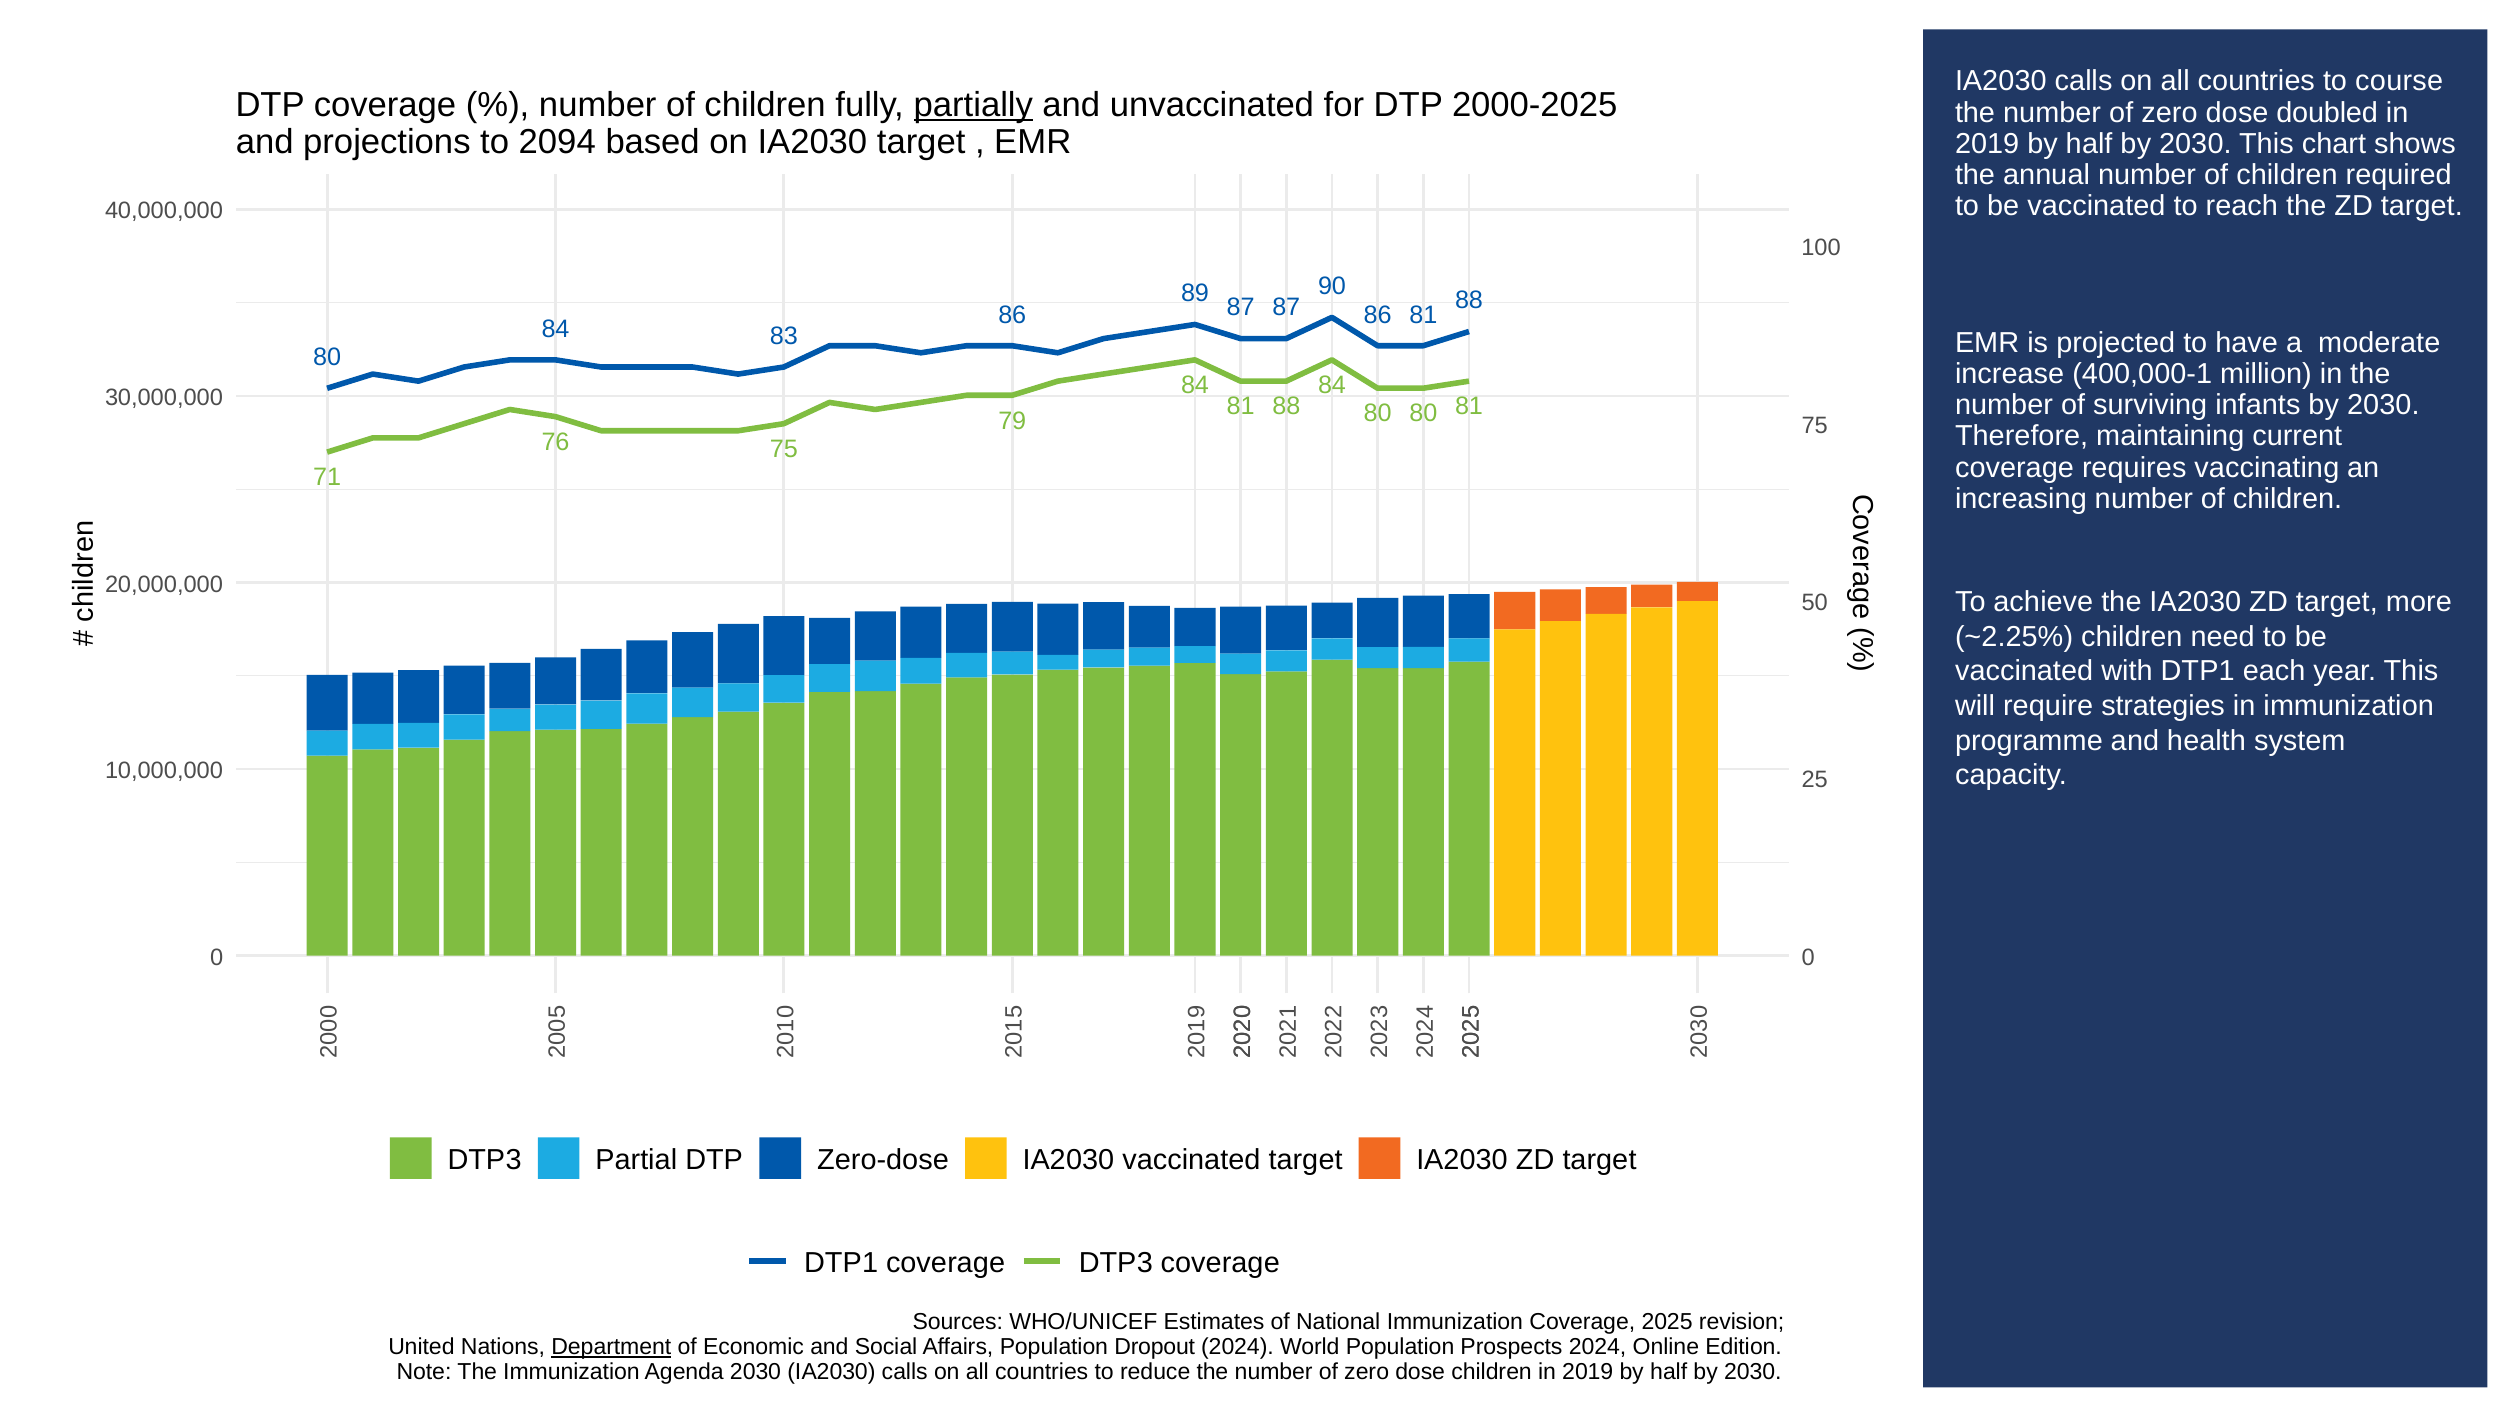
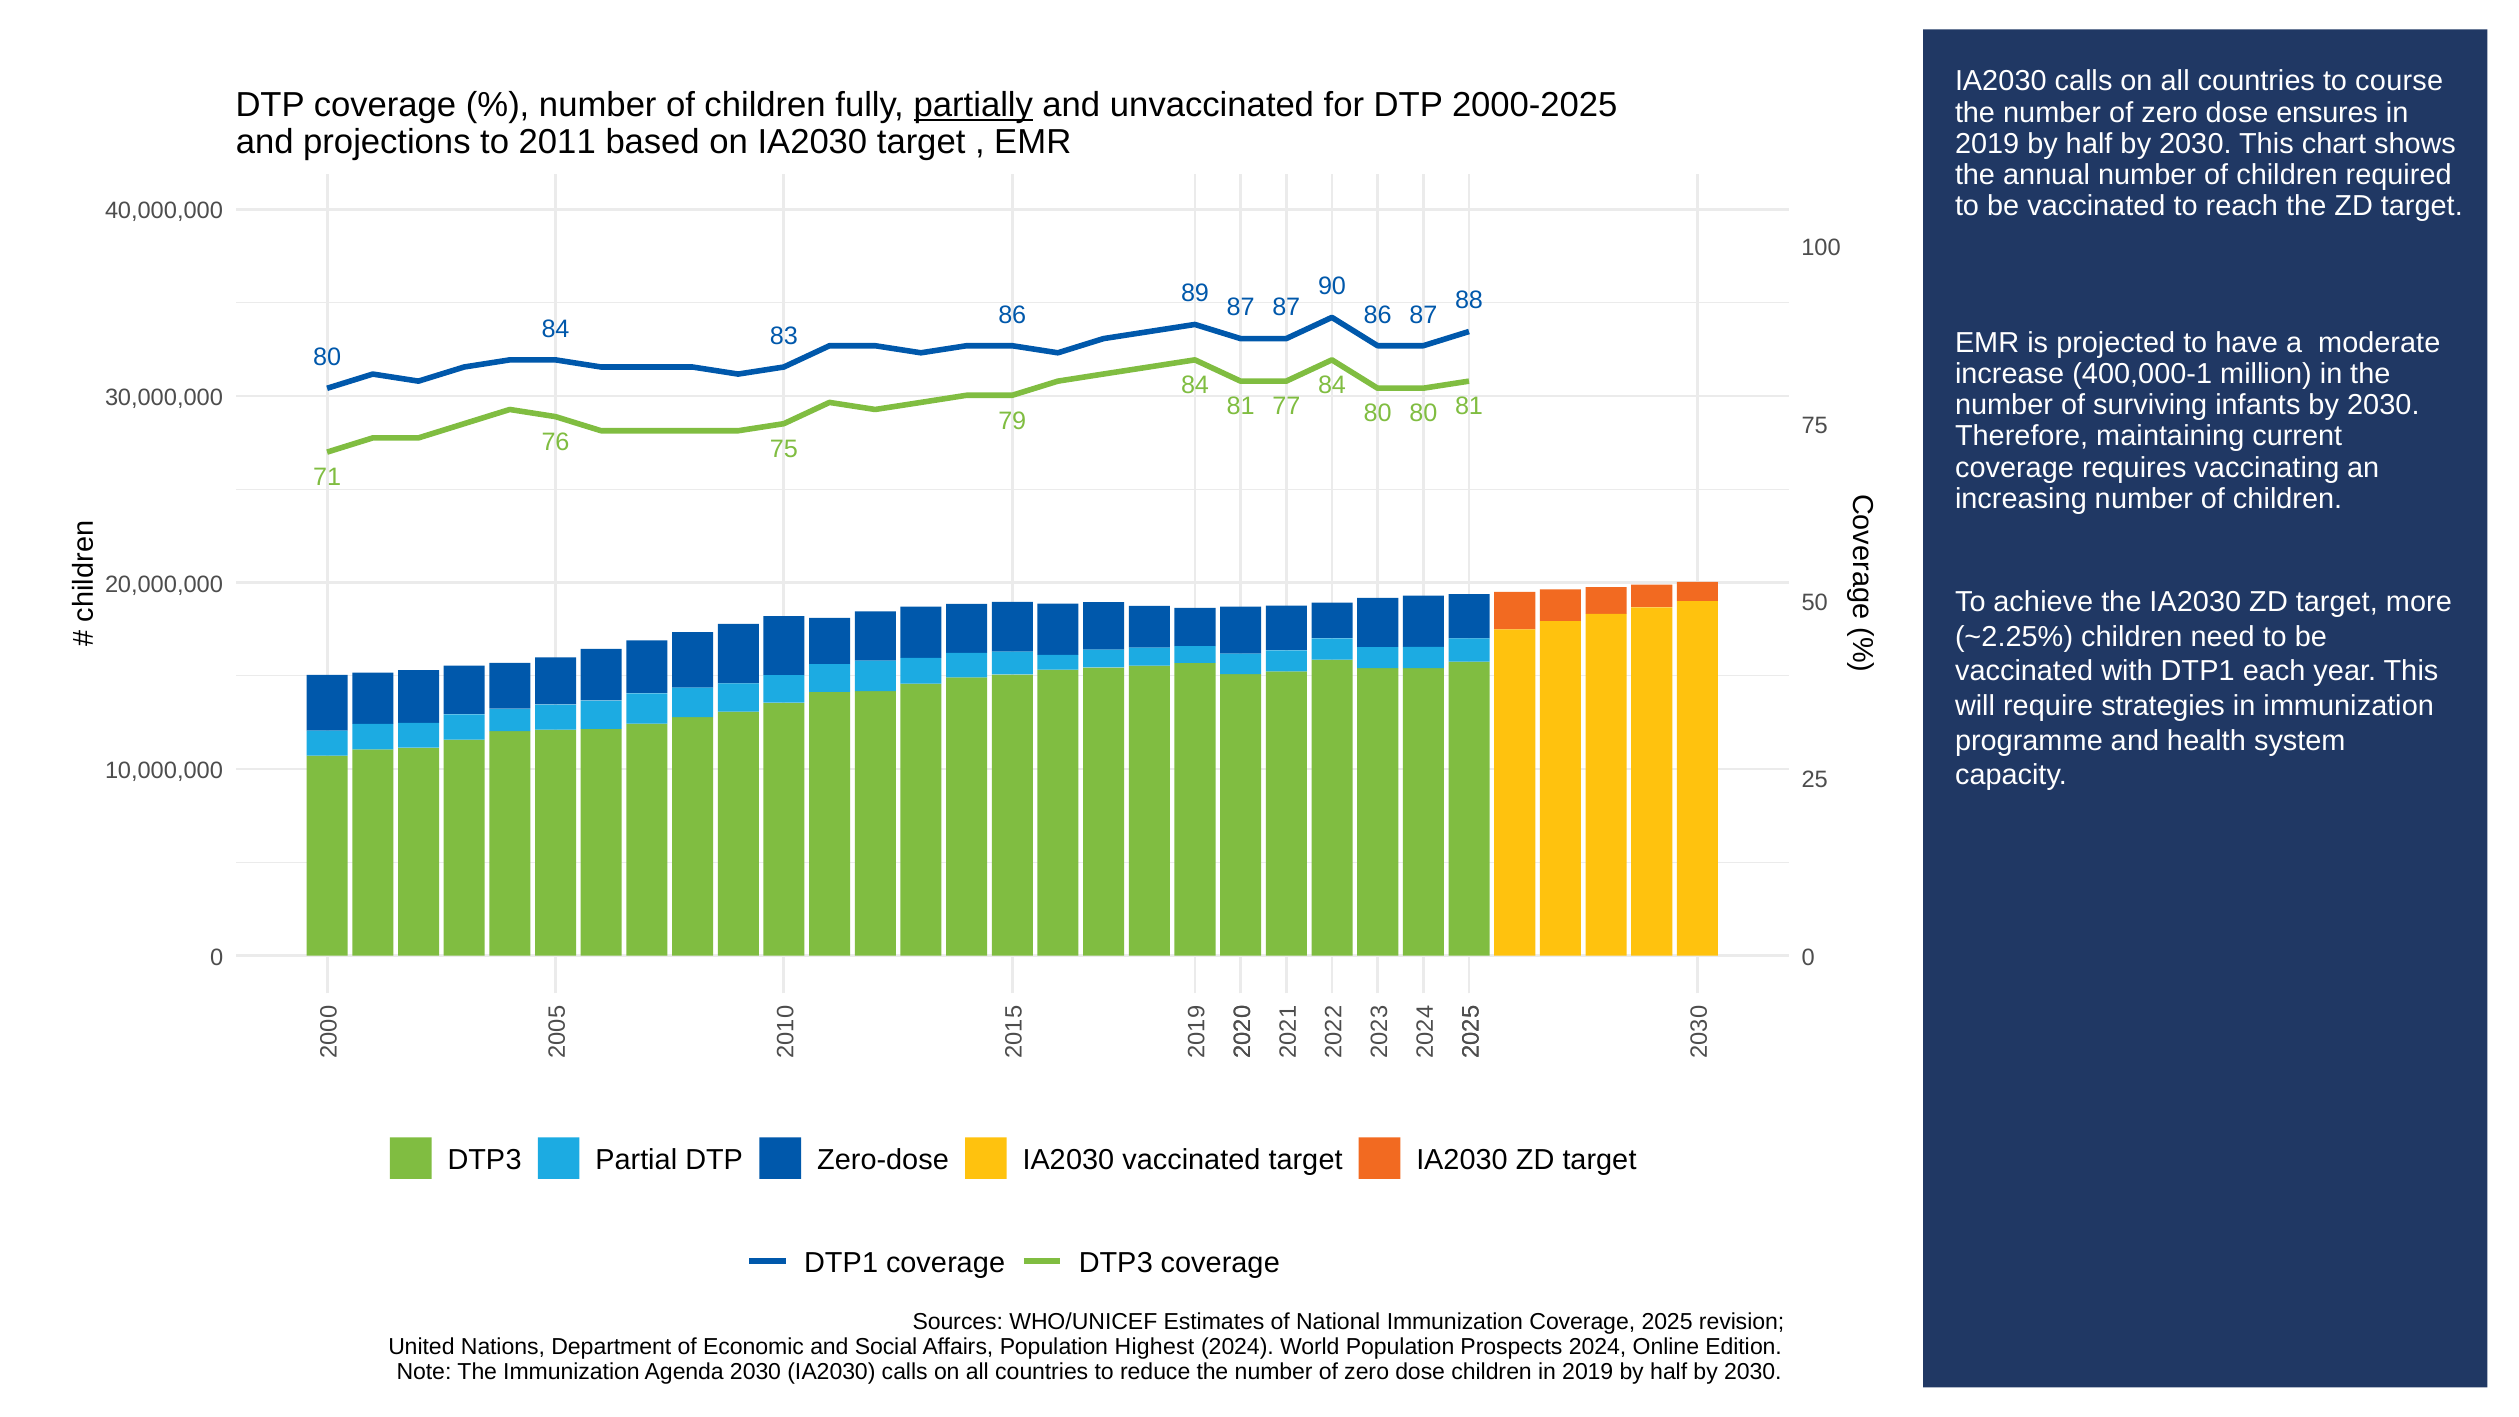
doubled: doubled -> ensures
2094: 2094 -> 2011
86 81: 81 -> 87
88 at (1286, 407): 88 -> 77
Department underline: present -> none
Dropout: Dropout -> Highest
